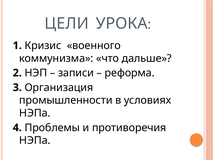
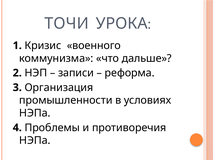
ЦЕЛИ: ЦЕЛИ -> ТОЧИ
